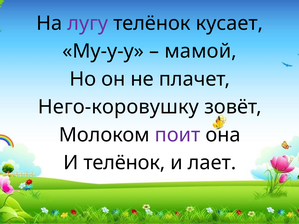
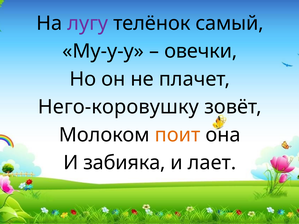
кусает: кусает -> самый
мамой: мамой -> овечки
поит colour: purple -> orange
И телёнок: телёнок -> забияка
